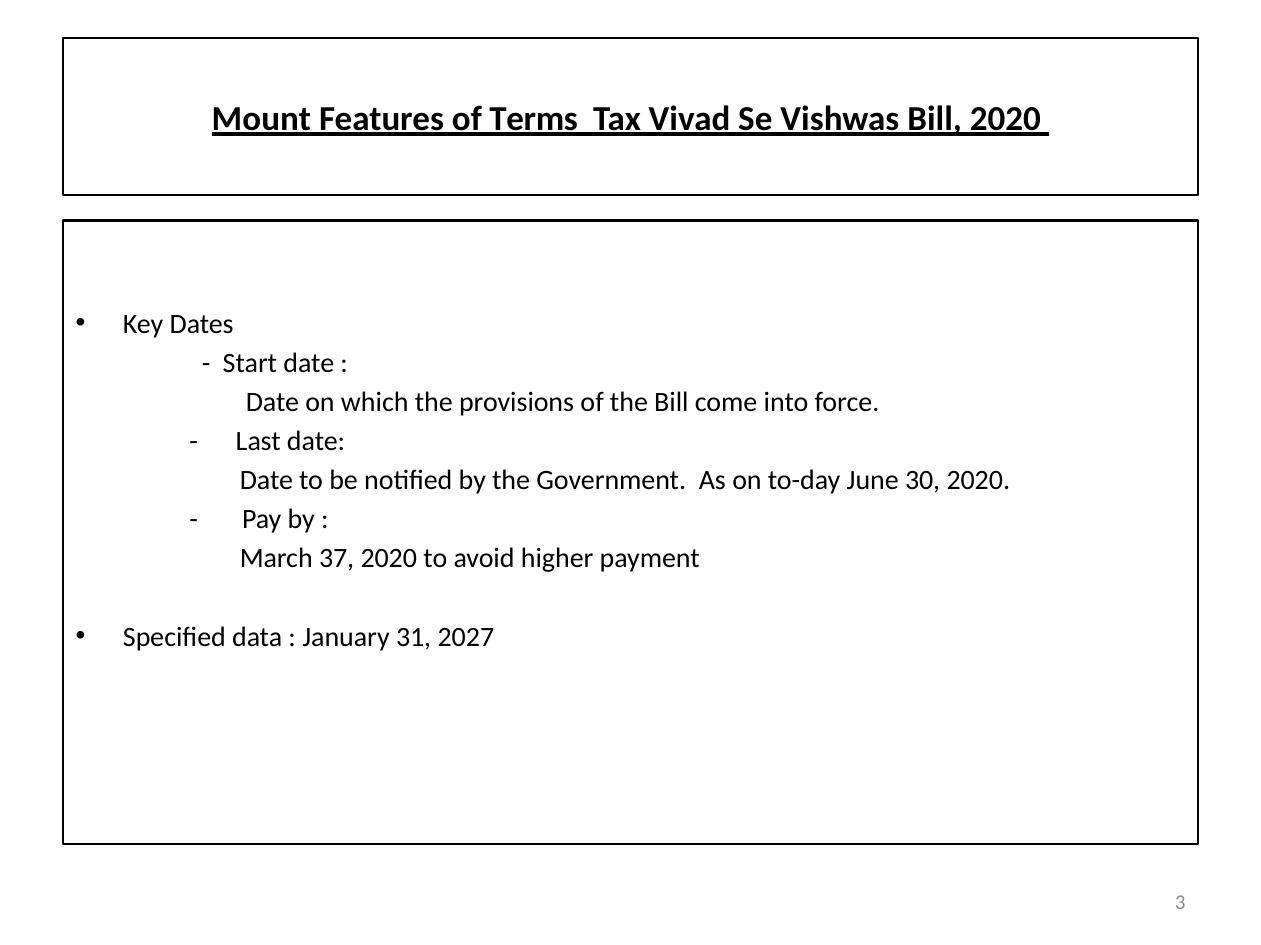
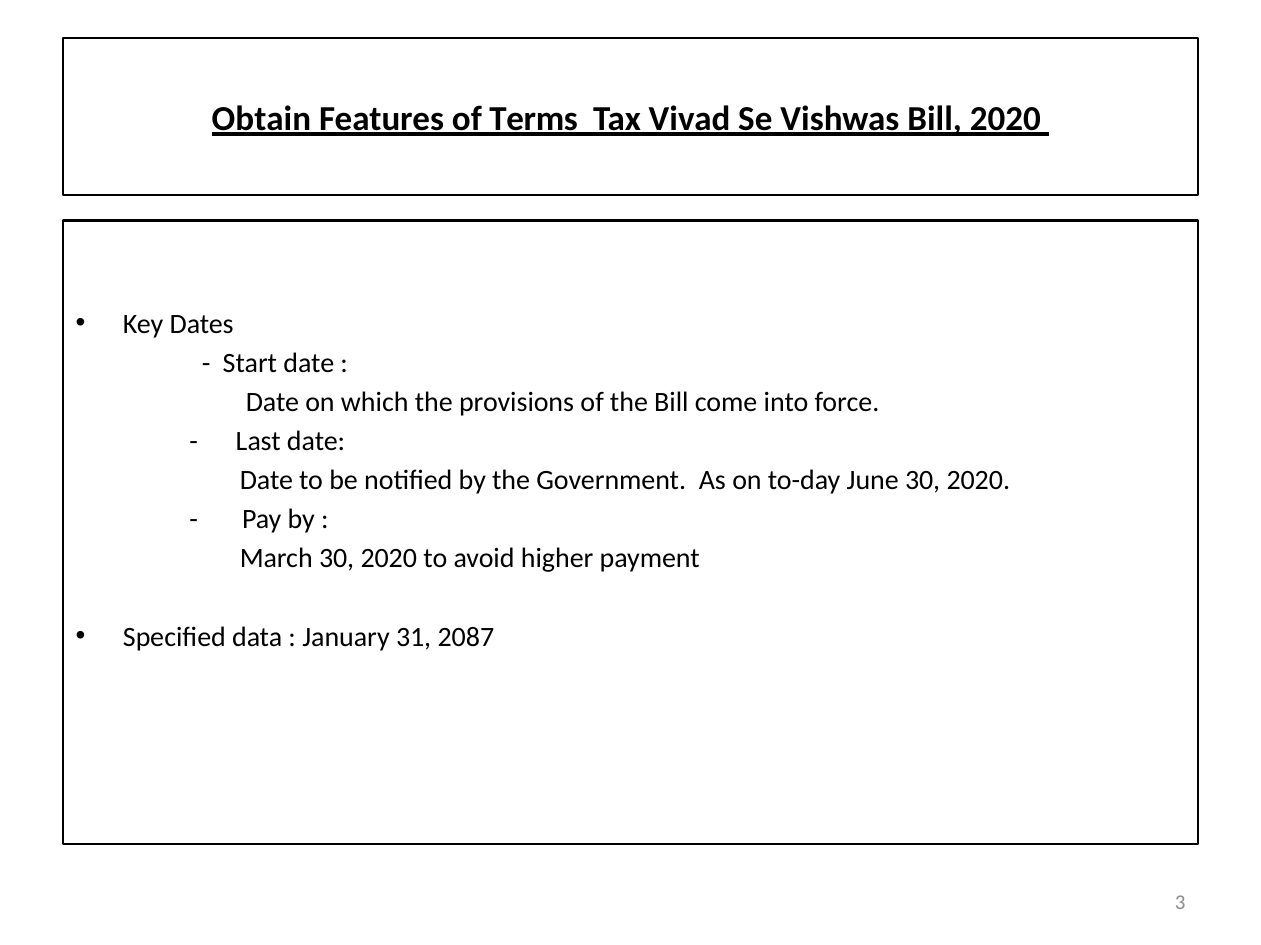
Mount: Mount -> Obtain
March 37: 37 -> 30
2027: 2027 -> 2087
